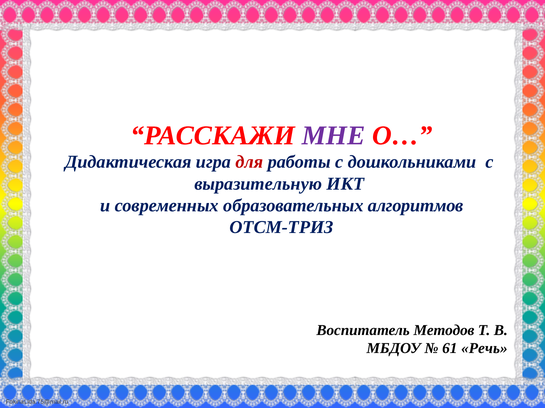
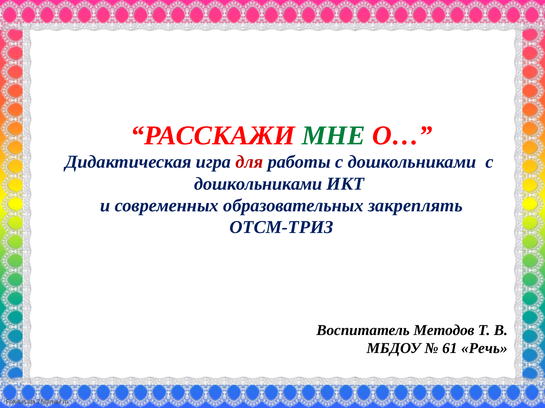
МНЕ colour: purple -> green
выразительную at (258, 184): выразительную -> дошкольниками
алгоритмов: алгоритмов -> закреплять
